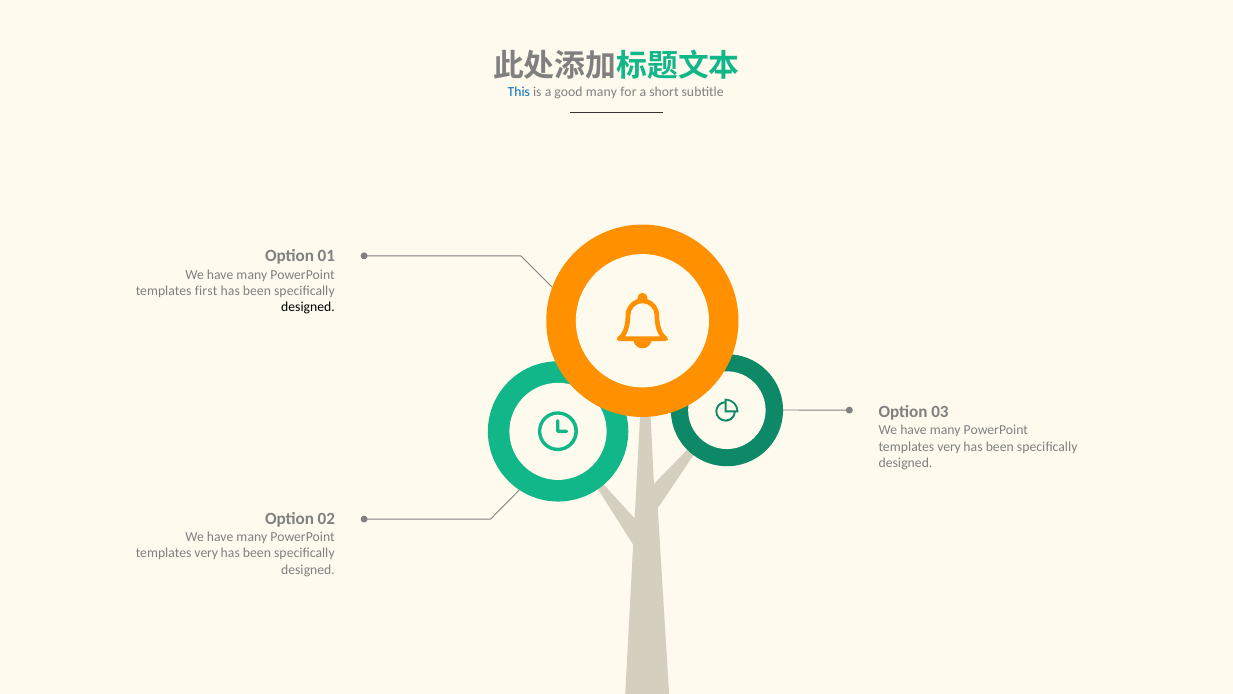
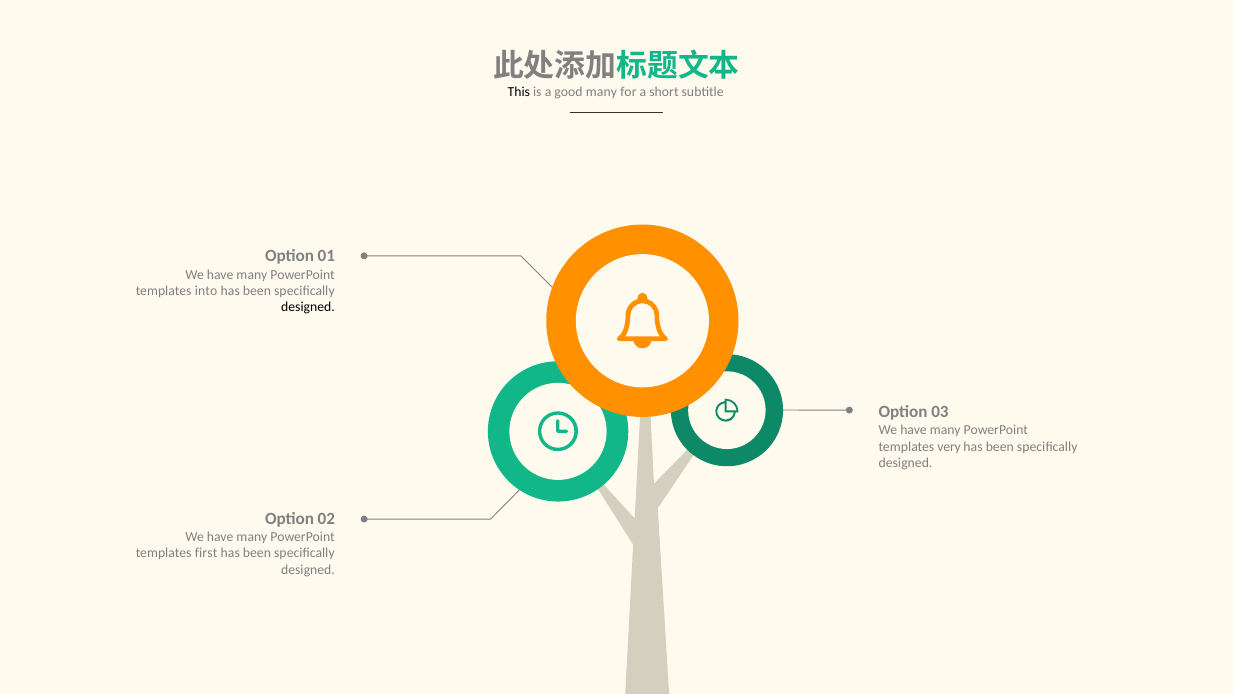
This colour: blue -> black
first: first -> into
very at (206, 553): very -> first
